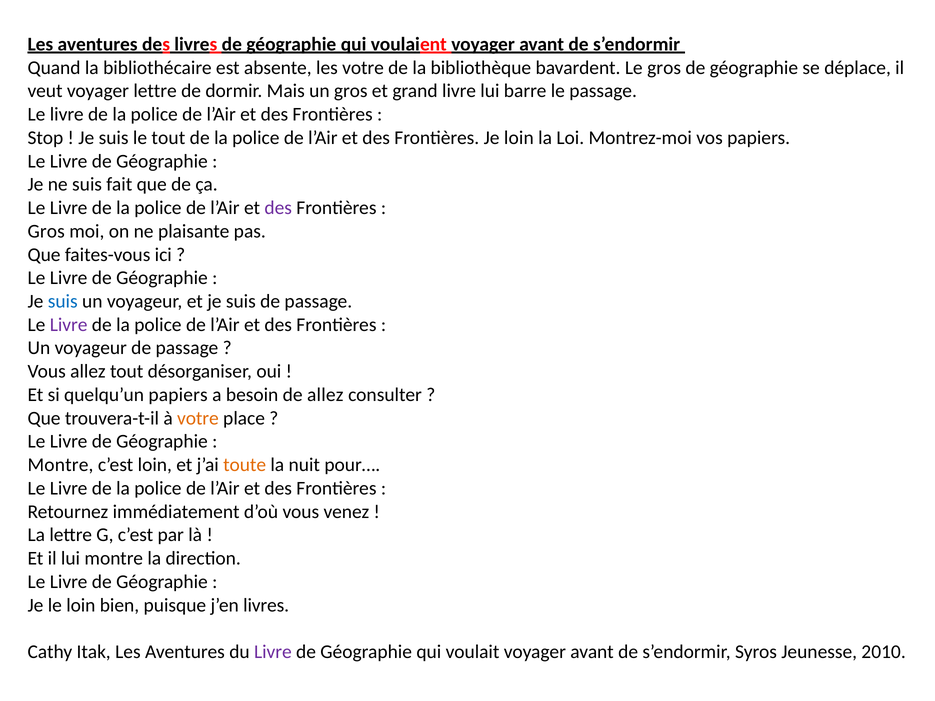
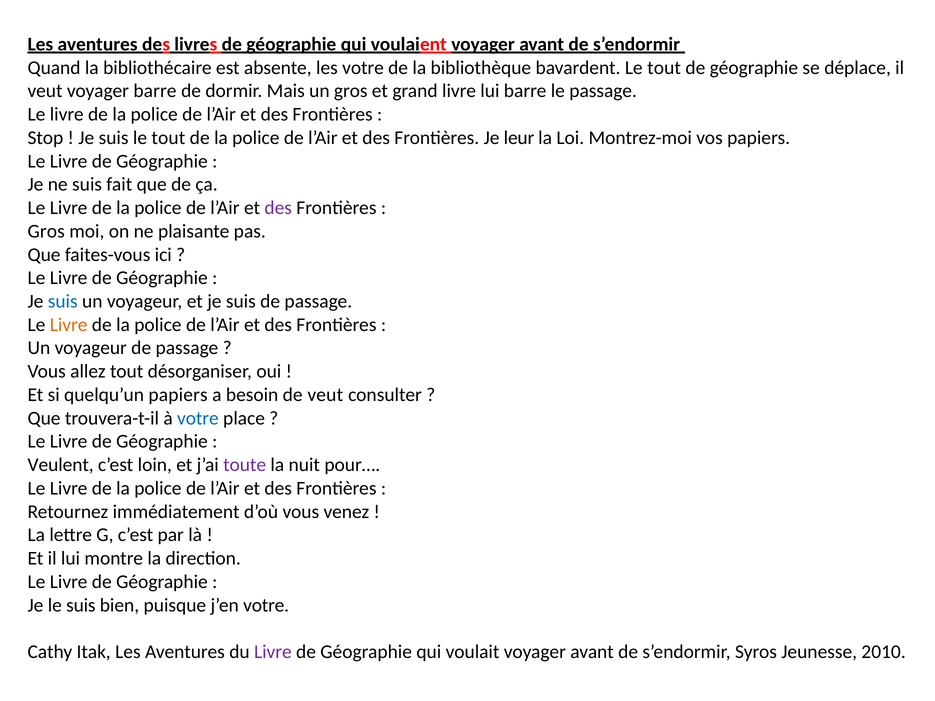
bavardent Le gros: gros -> tout
voyager lettre: lettre -> barre
Je loin: loin -> leur
Livre at (69, 325) colour: purple -> orange
de allez: allez -> veut
votre at (198, 418) colour: orange -> blue
Montre at (61, 465): Montre -> Veulent
toute colour: orange -> purple
le loin: loin -> suis
j’en livres: livres -> votre
